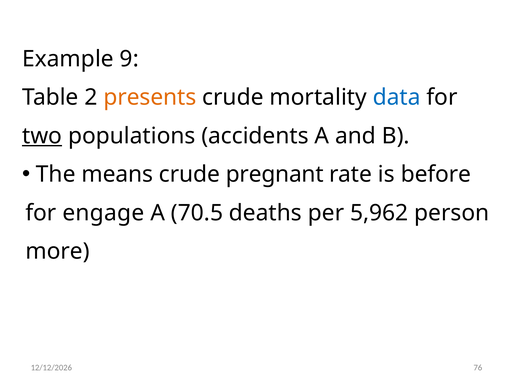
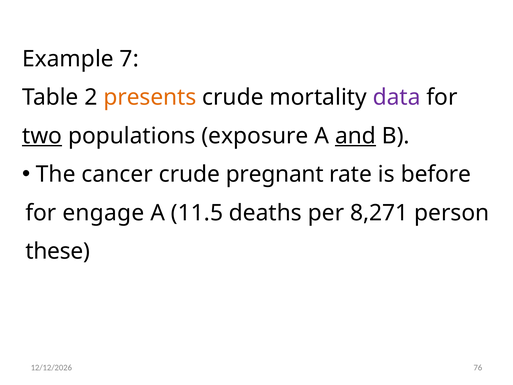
9: 9 -> 7
data colour: blue -> purple
accidents: accidents -> exposure
and underline: none -> present
means: means -> cancer
70.5: 70.5 -> 11.5
5,962: 5,962 -> 8,271
more: more -> these
